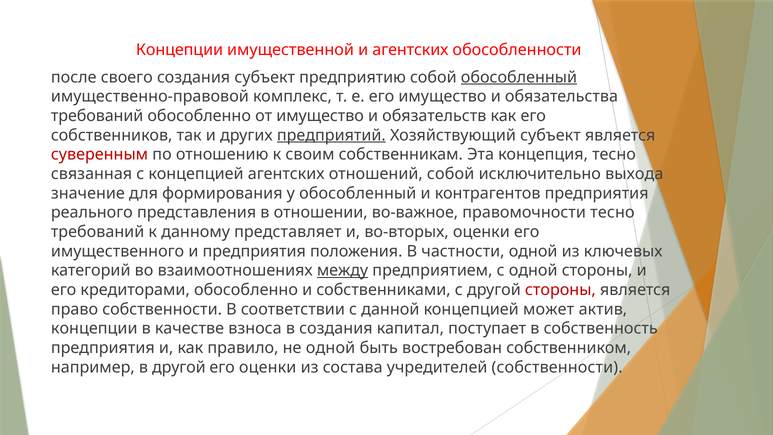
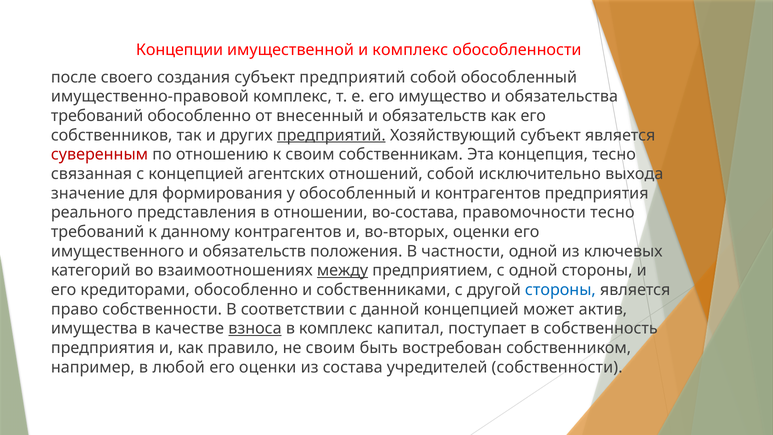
и агентских: агентских -> комплекс
субъект предприятию: предприятию -> предприятий
обособленный at (519, 77) underline: present -> none
от имущество: имущество -> внесенный
во-важное: во-важное -> во-состава
данному представляет: представляет -> контрагентов
имущественного и предприятия: предприятия -> обязательств
стороны at (560, 290) colour: red -> blue
концепции at (94, 329): концепции -> имущества
взноса underline: none -> present
в создания: создания -> комплекс
не одной: одной -> своим
в другой: другой -> любой
